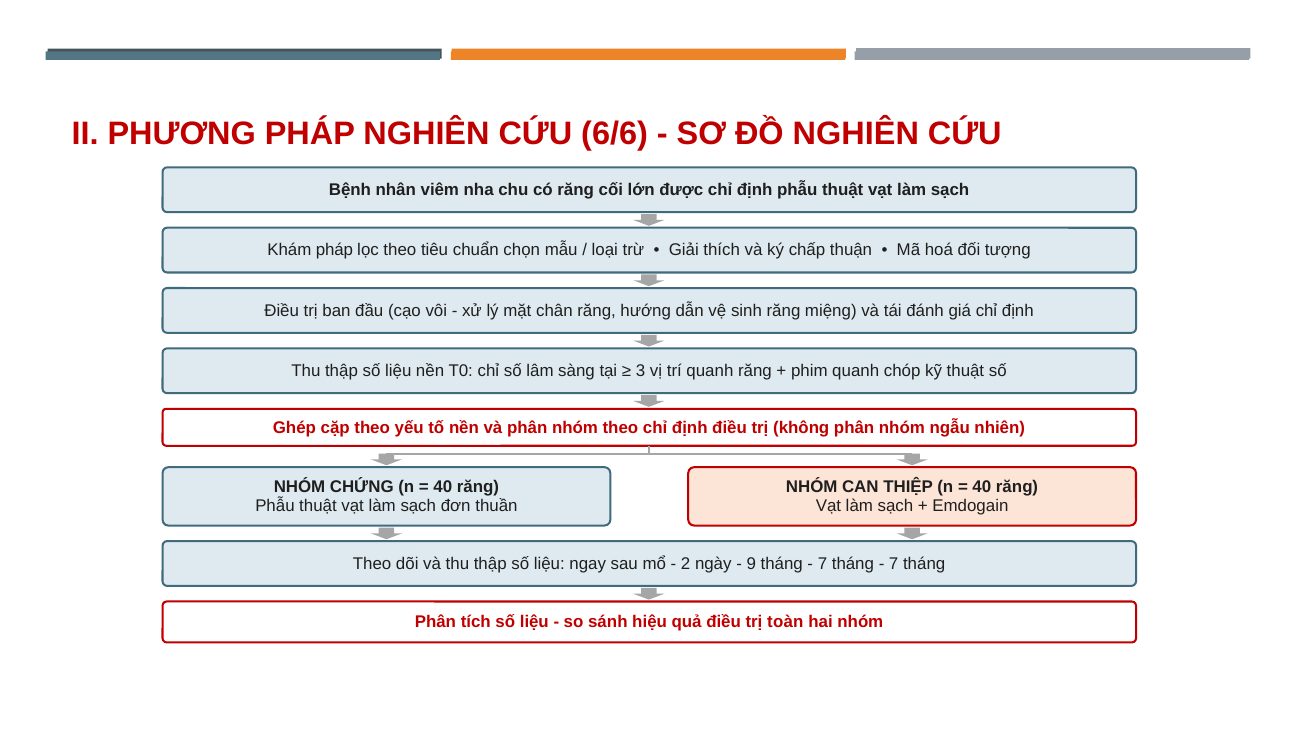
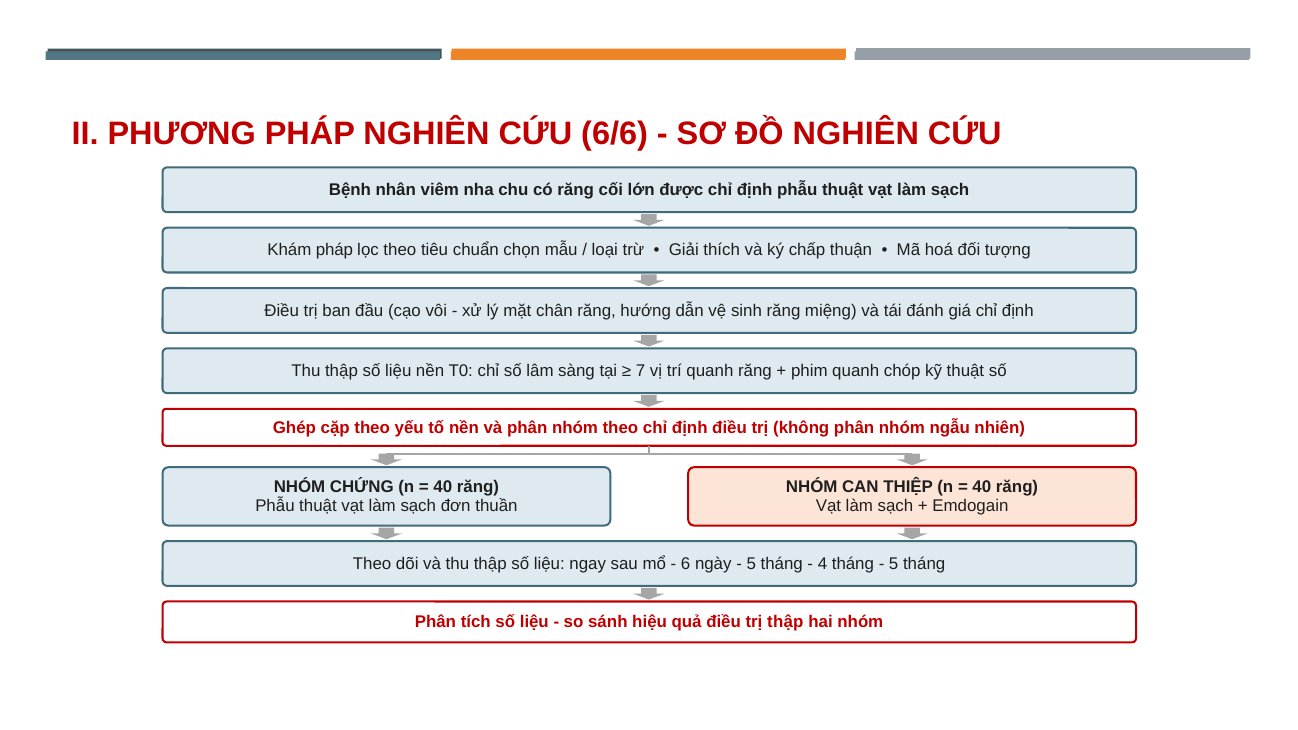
3: 3 -> 7
2: 2 -> 6
9 at (751, 564): 9 -> 5
7 at (822, 564): 7 -> 4
7 at (894, 564): 7 -> 5
trị toàn: toàn -> thập
